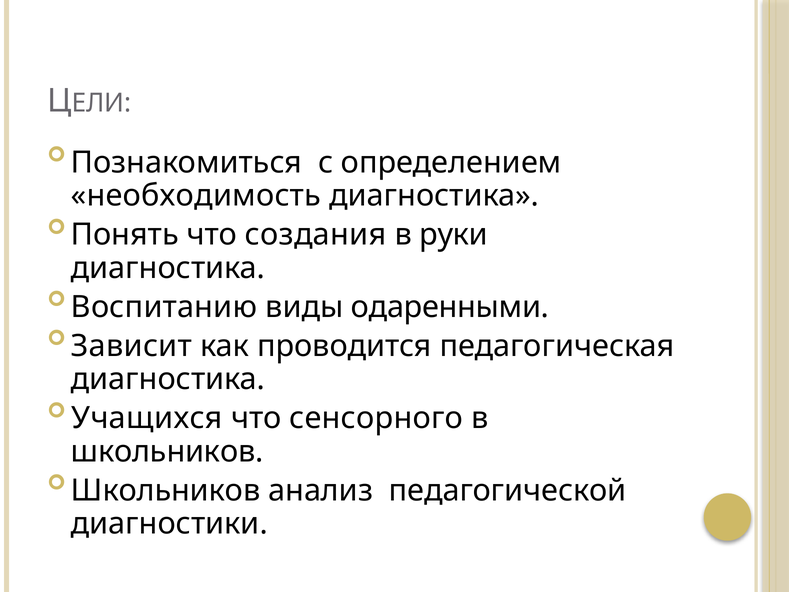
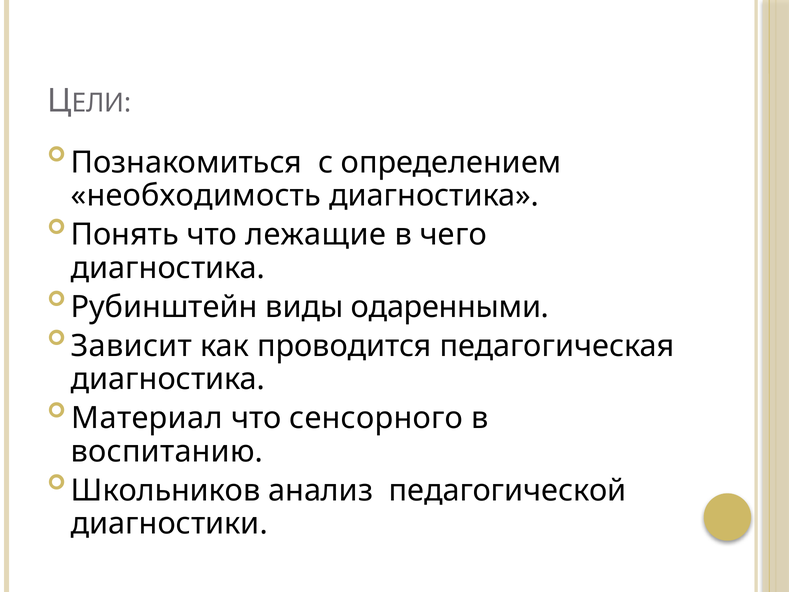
создания: создания -> лежащие
руки: руки -> чего
Воспитанию: Воспитанию -> Рубинштейн
Учащихся: Учащихся -> Материал
школьников at (167, 451): школьников -> воспитанию
